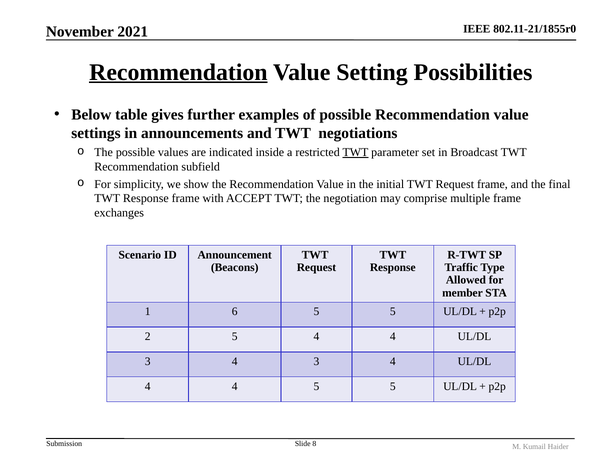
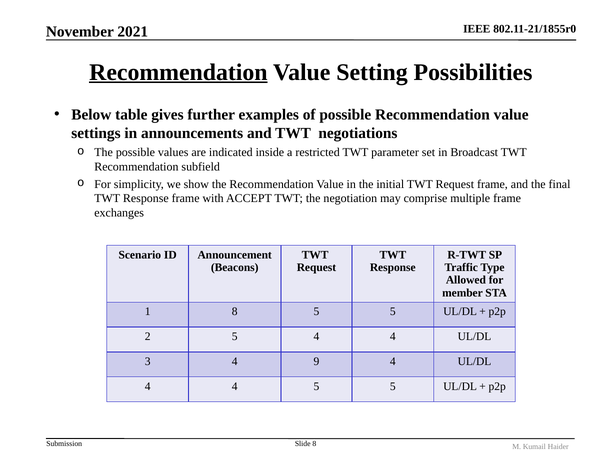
TWT at (355, 152) underline: present -> none
1 6: 6 -> 8
4 3: 3 -> 9
